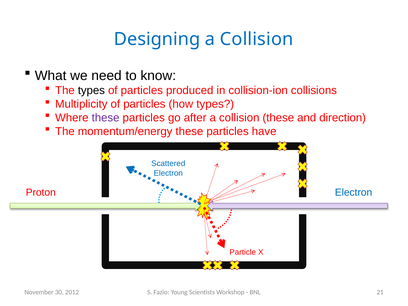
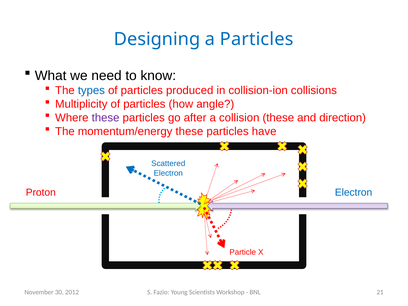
Designing a Collision: Collision -> Particles
types at (91, 91) colour: black -> blue
how types: types -> angle
